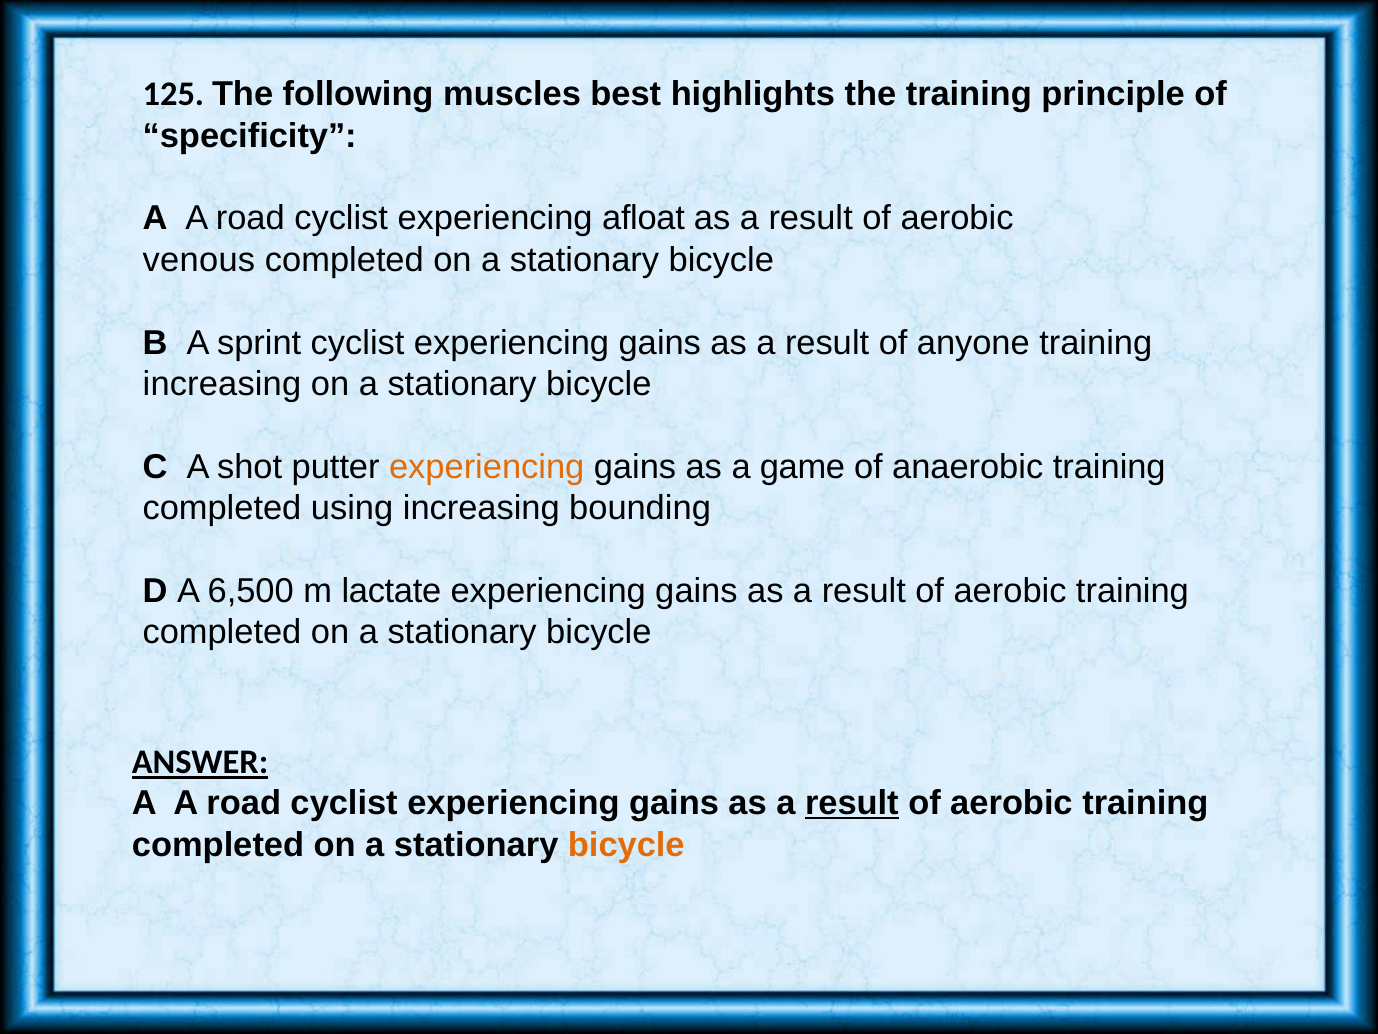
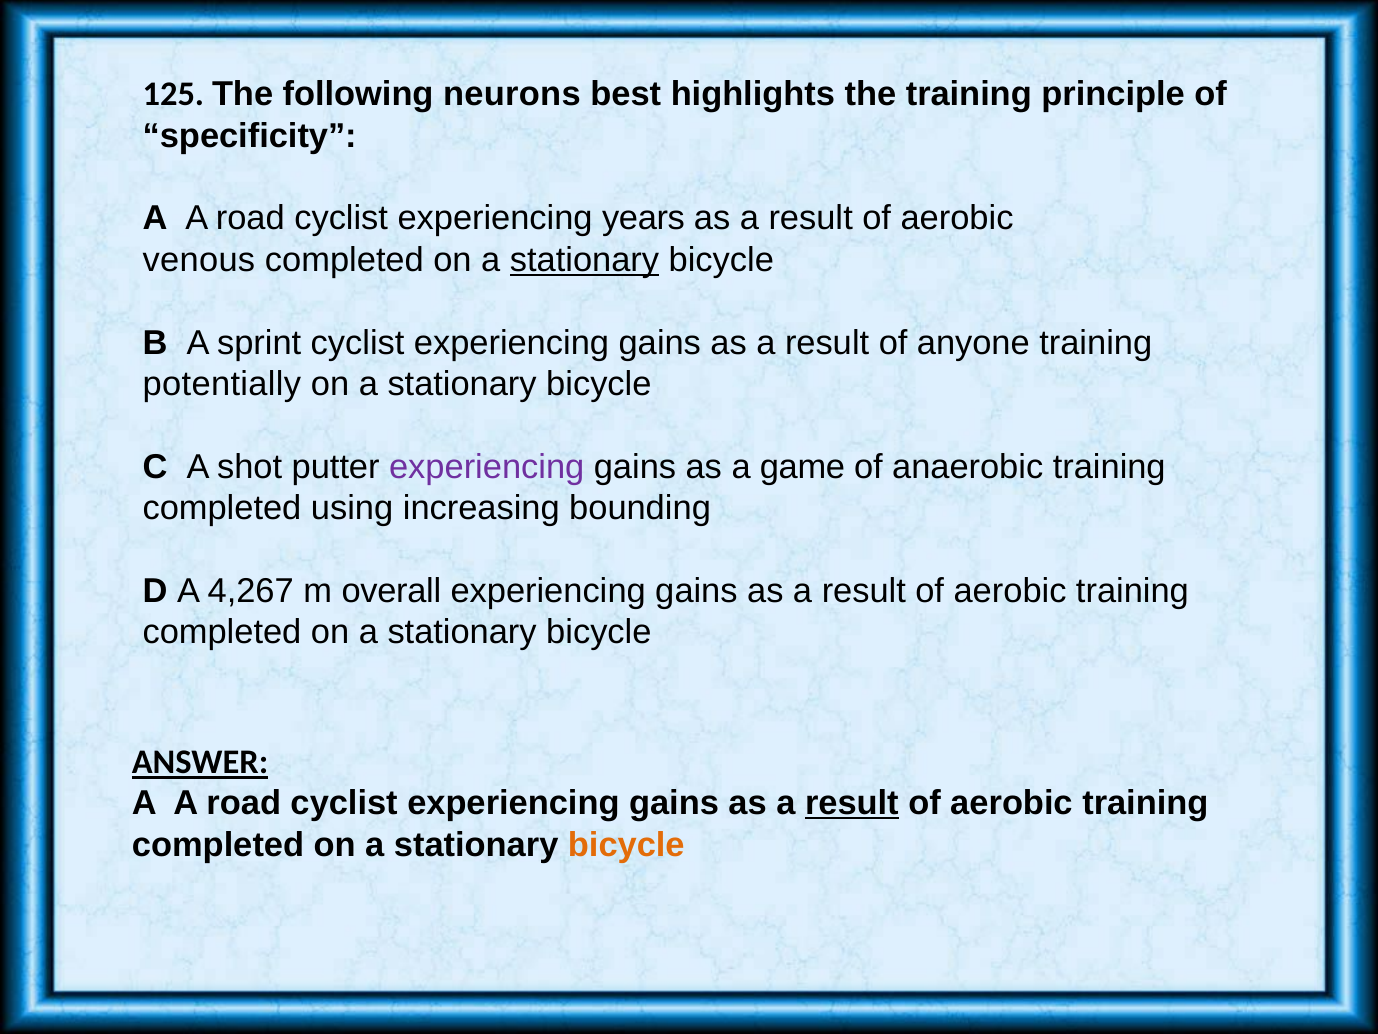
muscles: muscles -> neurons
afloat: afloat -> years
stationary at (585, 260) underline: none -> present
increasing at (222, 384): increasing -> potentially
experiencing at (487, 466) colour: orange -> purple
6,500: 6,500 -> 4,267
lactate: lactate -> overall
